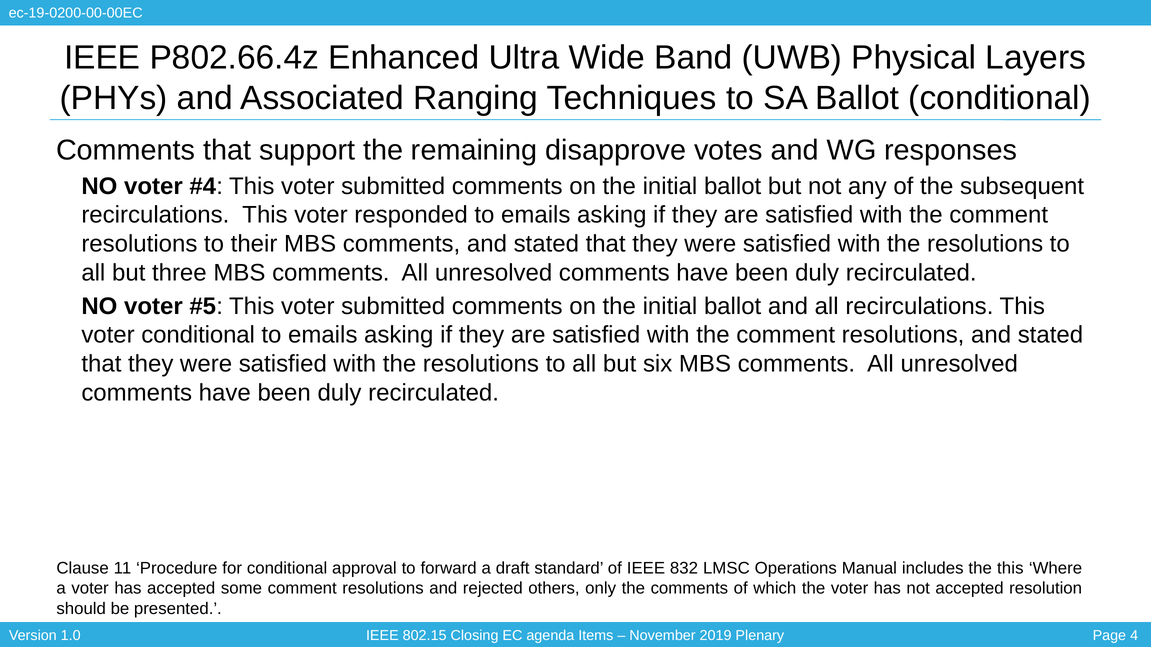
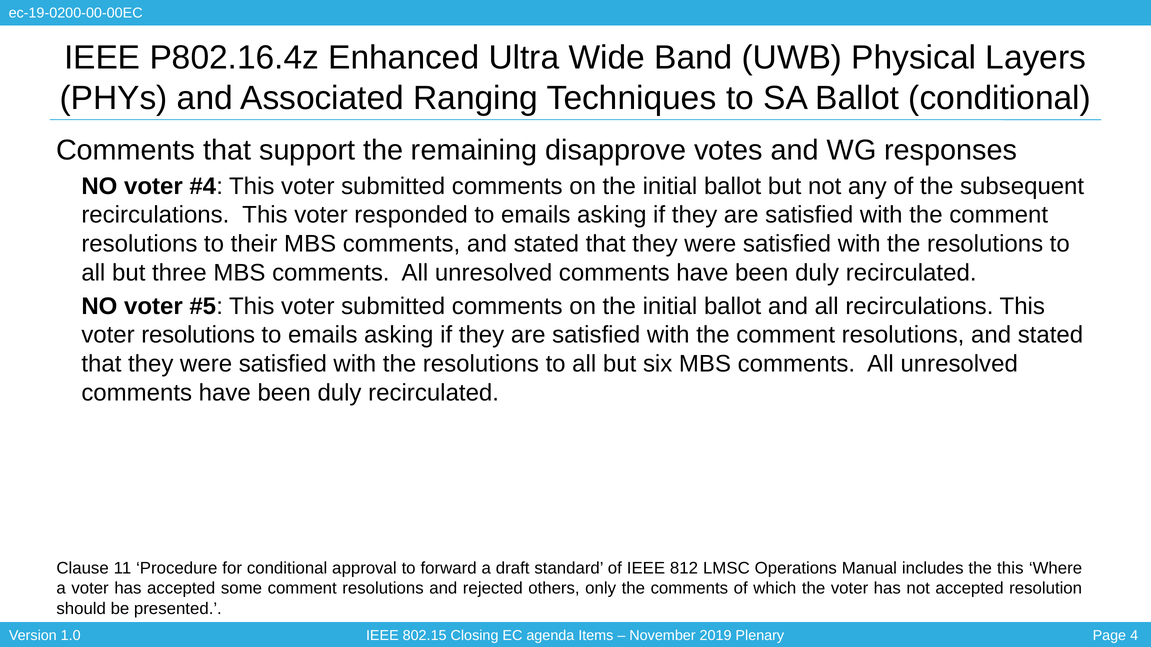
P802.66.4z: P802.66.4z -> P802.16.4z
voter conditional: conditional -> resolutions
832: 832 -> 812
